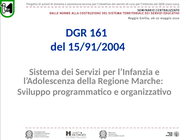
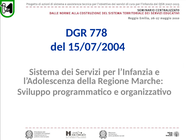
161: 161 -> 778
15/91/2004: 15/91/2004 -> 15/07/2004
